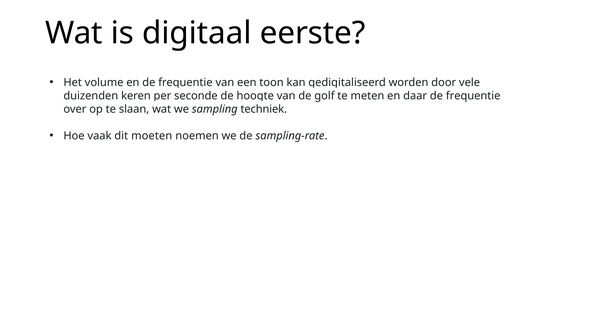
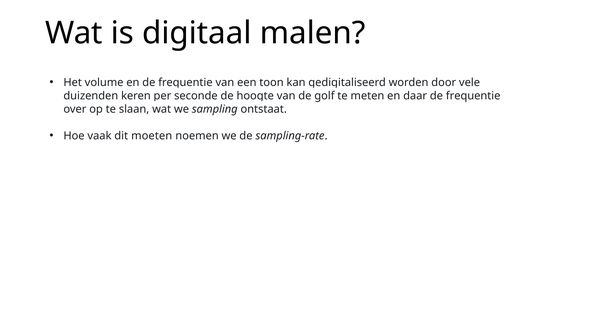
eerste: eerste -> malen
techniek: techniek -> ontstaat
